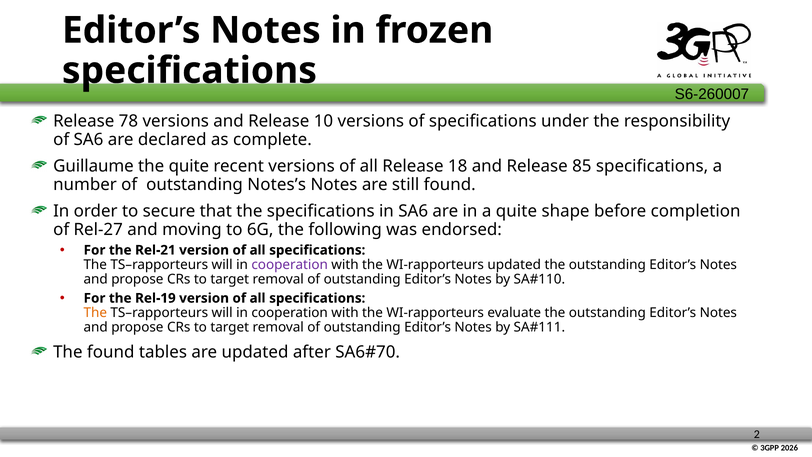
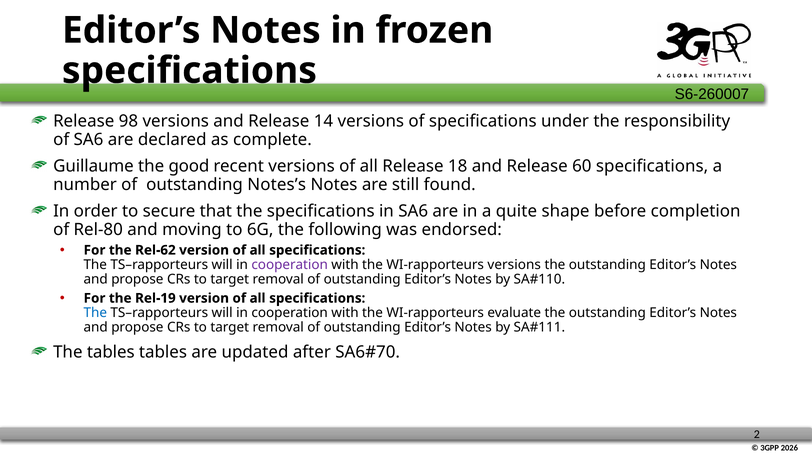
78: 78 -> 98
10: 10 -> 14
the quite: quite -> good
85: 85 -> 60
Rel-27: Rel-27 -> Rel-80
Rel-21: Rel-21 -> Rel-62
WI-rapporteurs updated: updated -> versions
The at (95, 313) colour: orange -> blue
The found: found -> tables
